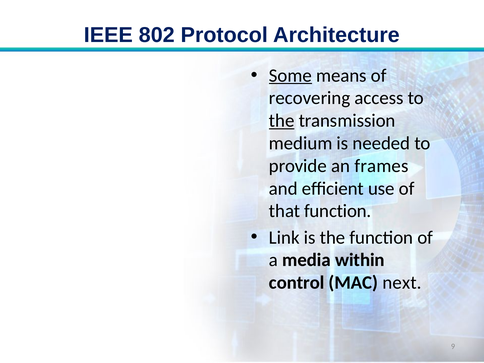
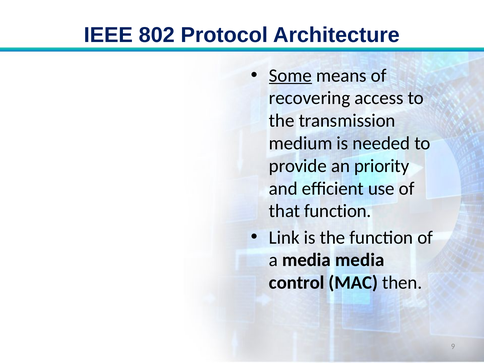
the at (282, 121) underline: present -> none
frames: frames -> priority
media within: within -> media
next: next -> then
